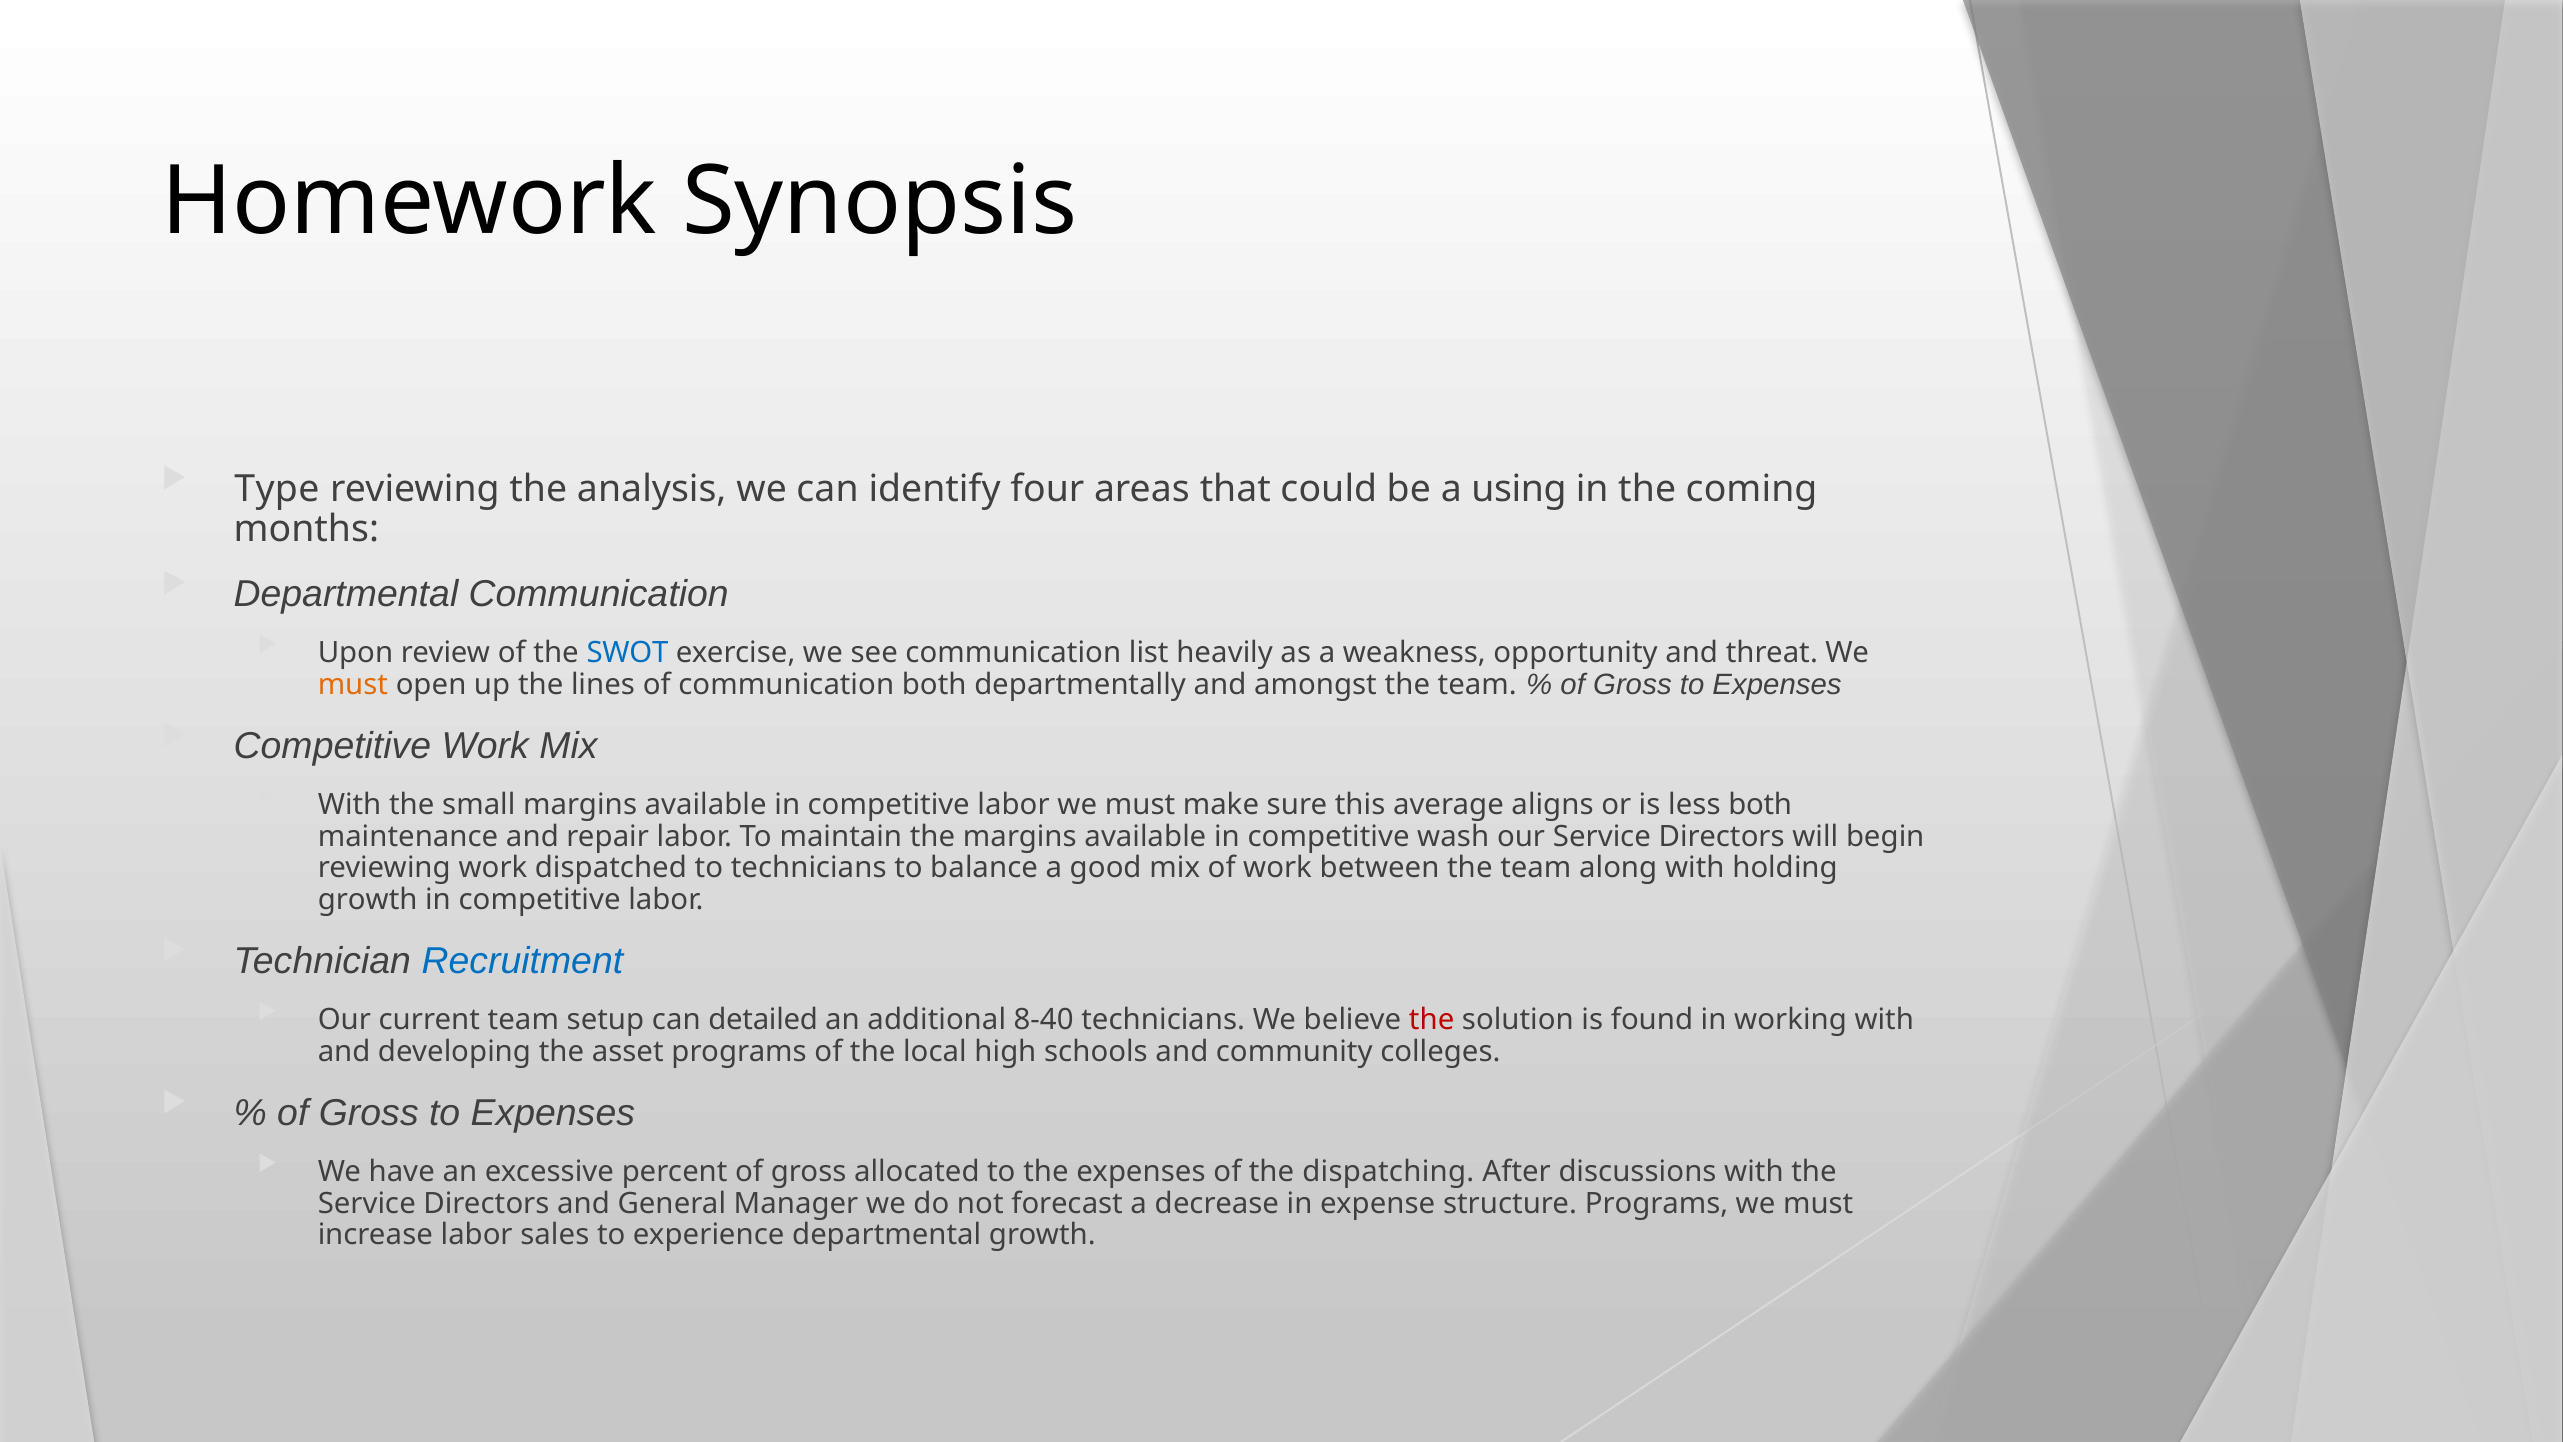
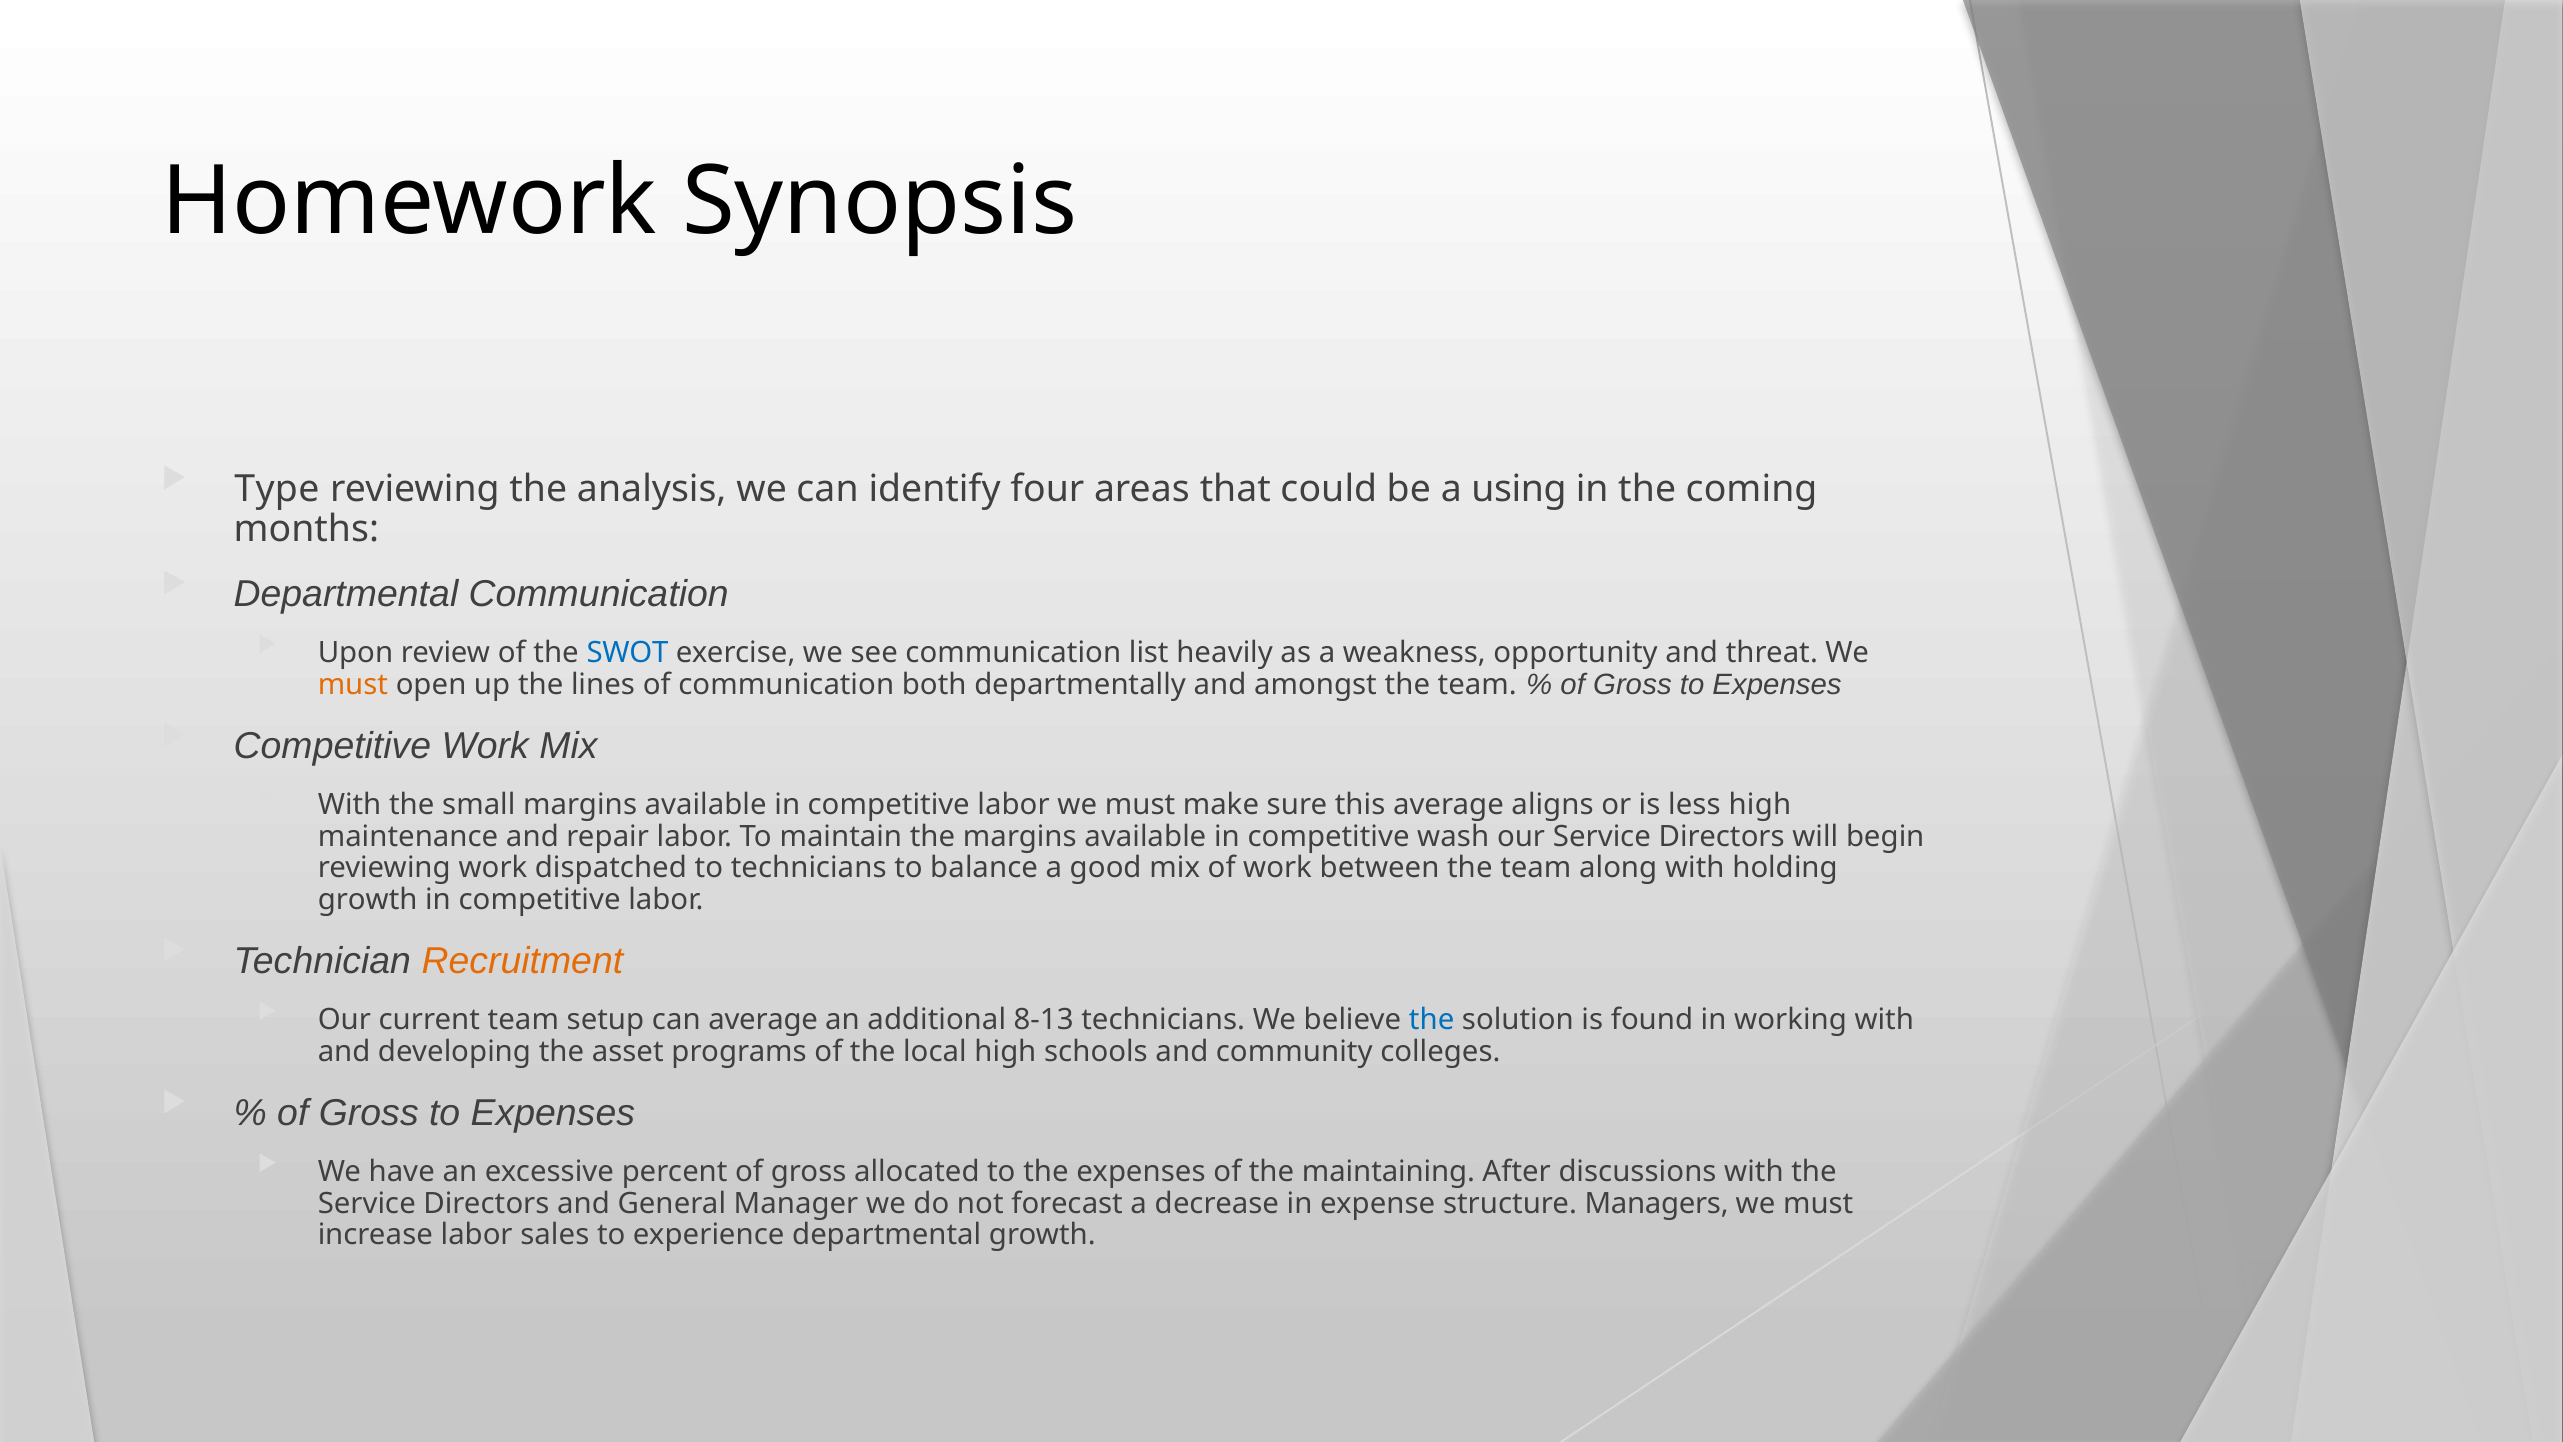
less both: both -> high
Recruitment colour: blue -> orange
can detailed: detailed -> average
8-40: 8-40 -> 8-13
the at (1432, 1020) colour: red -> blue
dispatching: dispatching -> maintaining
structure Programs: Programs -> Managers
